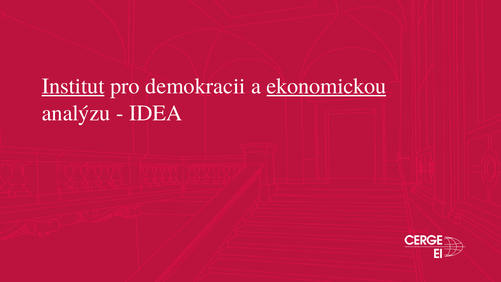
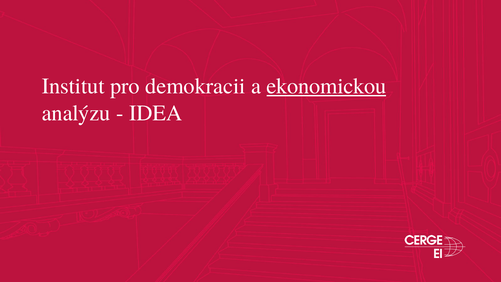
Institut underline: present -> none
